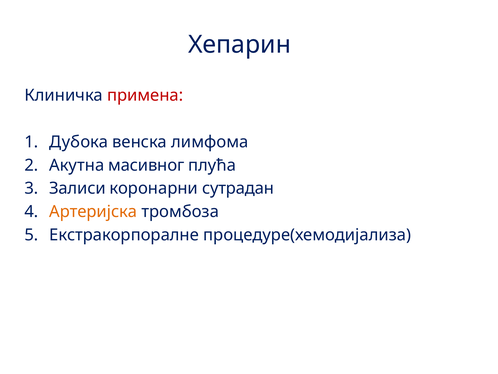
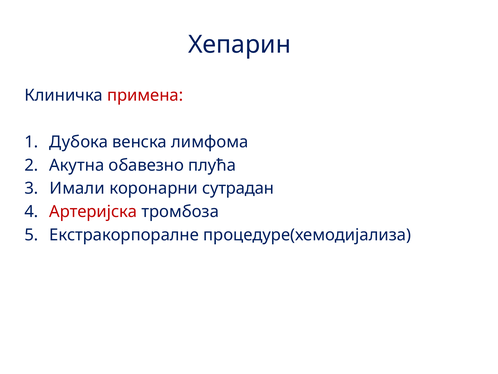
масивног: масивног -> обавезно
Залиси: Залиси -> Имали
Артеријска colour: orange -> red
